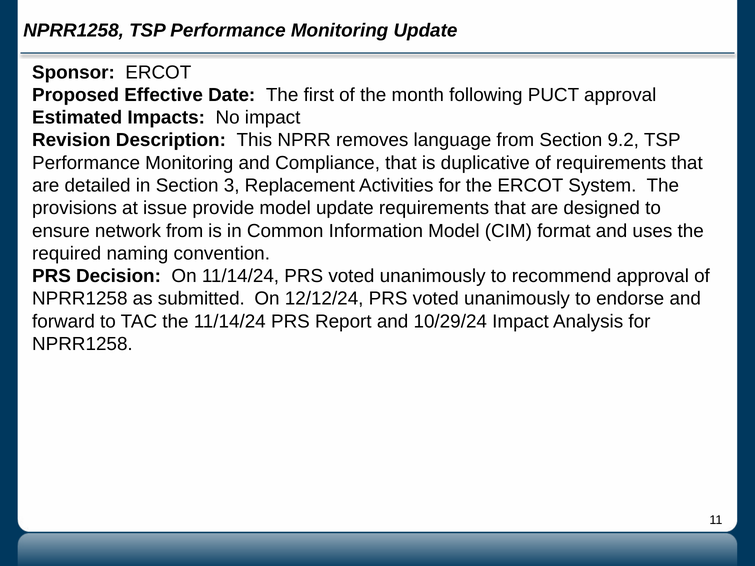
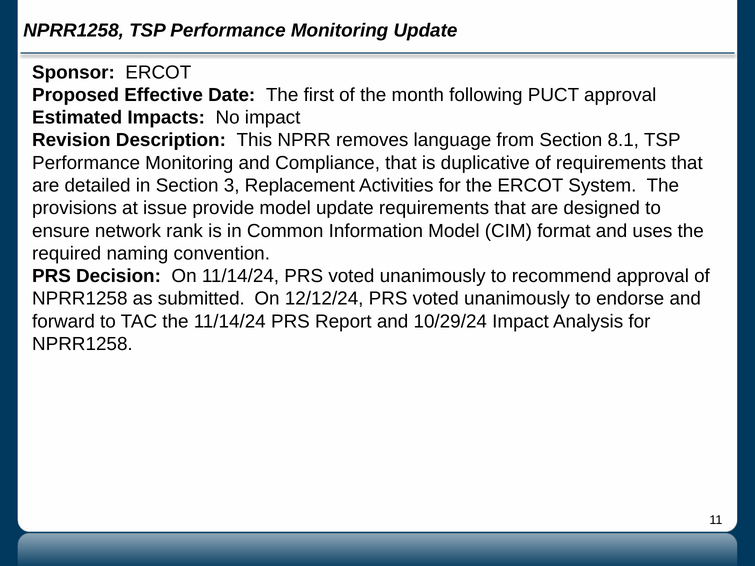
9.2: 9.2 -> 8.1
network from: from -> rank
